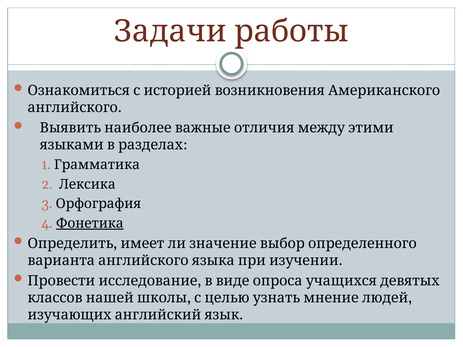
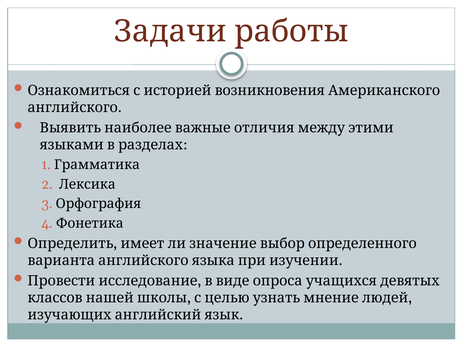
Фонетика underline: present -> none
